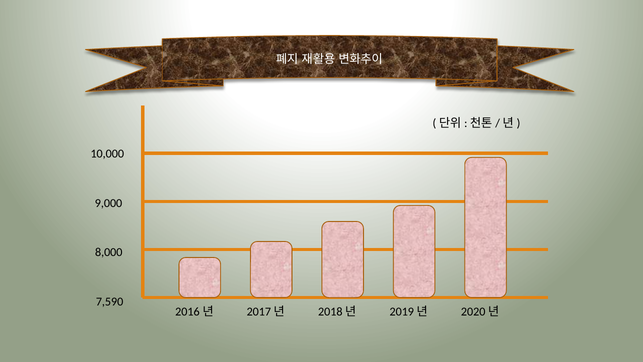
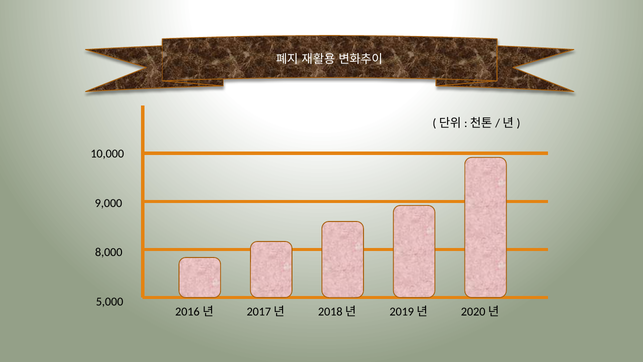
7,590: 7,590 -> 5,000
